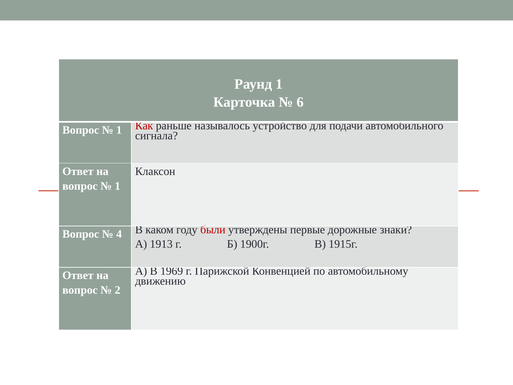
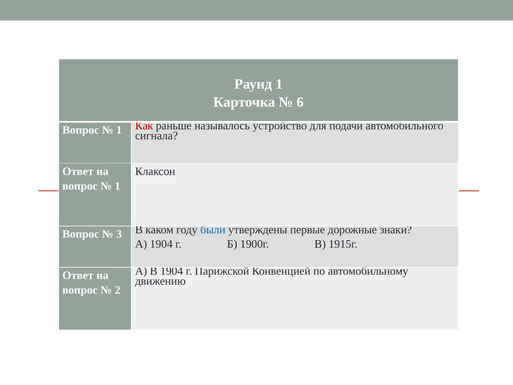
4: 4 -> 3
были colour: red -> blue
А 1913: 1913 -> 1904
В 1969: 1969 -> 1904
